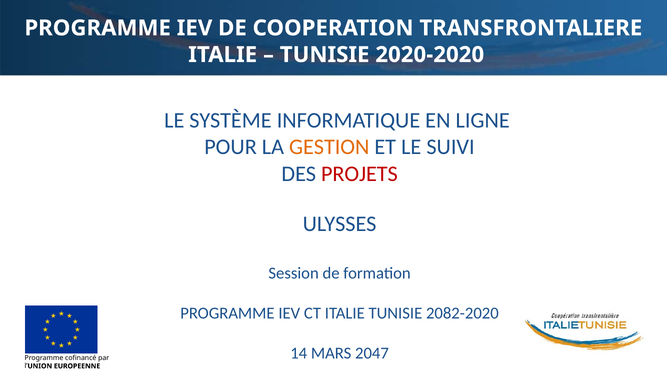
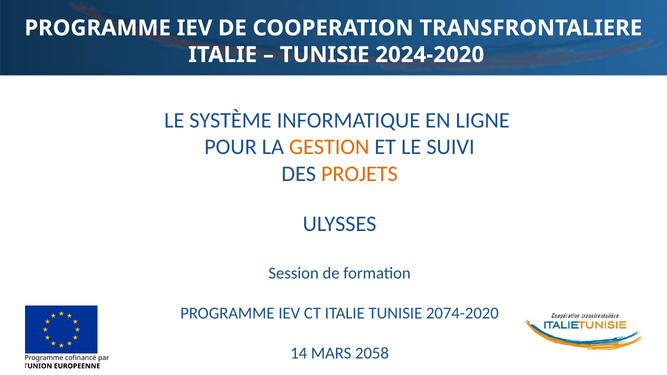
2020-2020: 2020-2020 -> 2024-2020
PROJETS colour: red -> orange
2082-2020: 2082-2020 -> 2074-2020
2047: 2047 -> 2058
